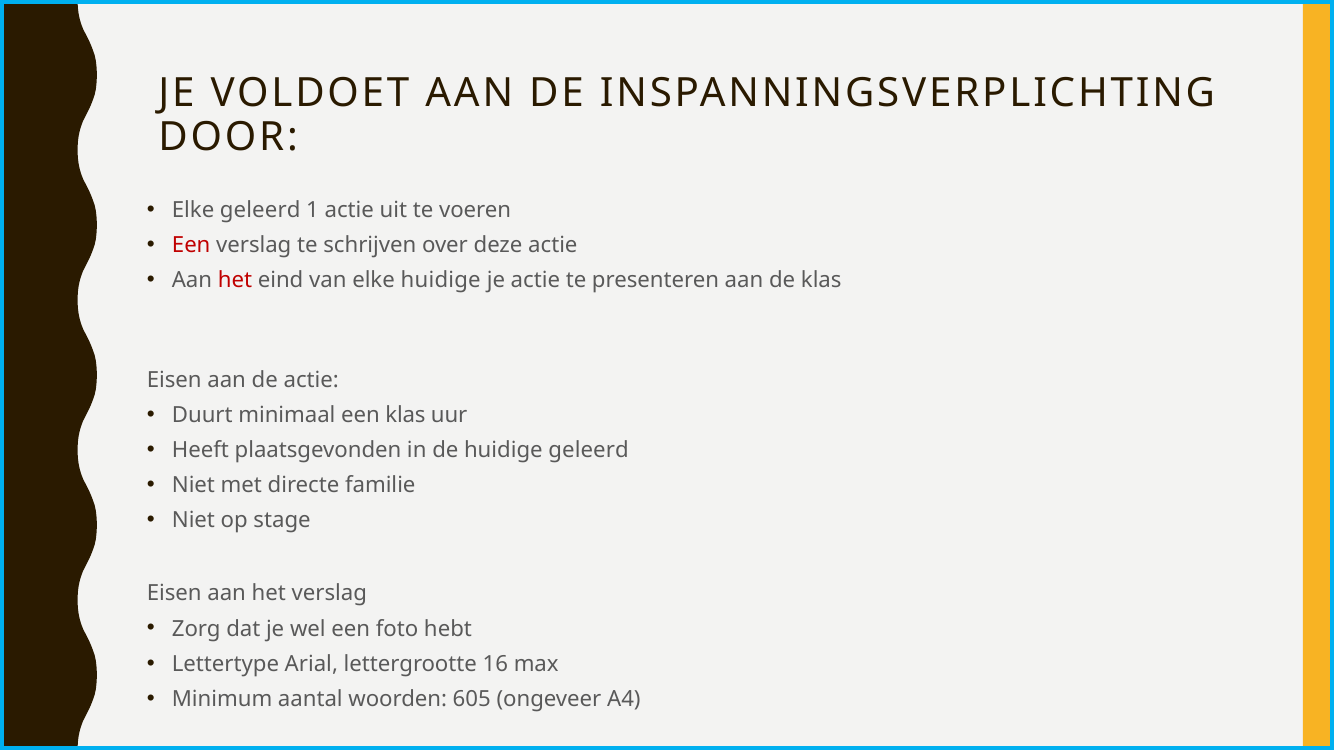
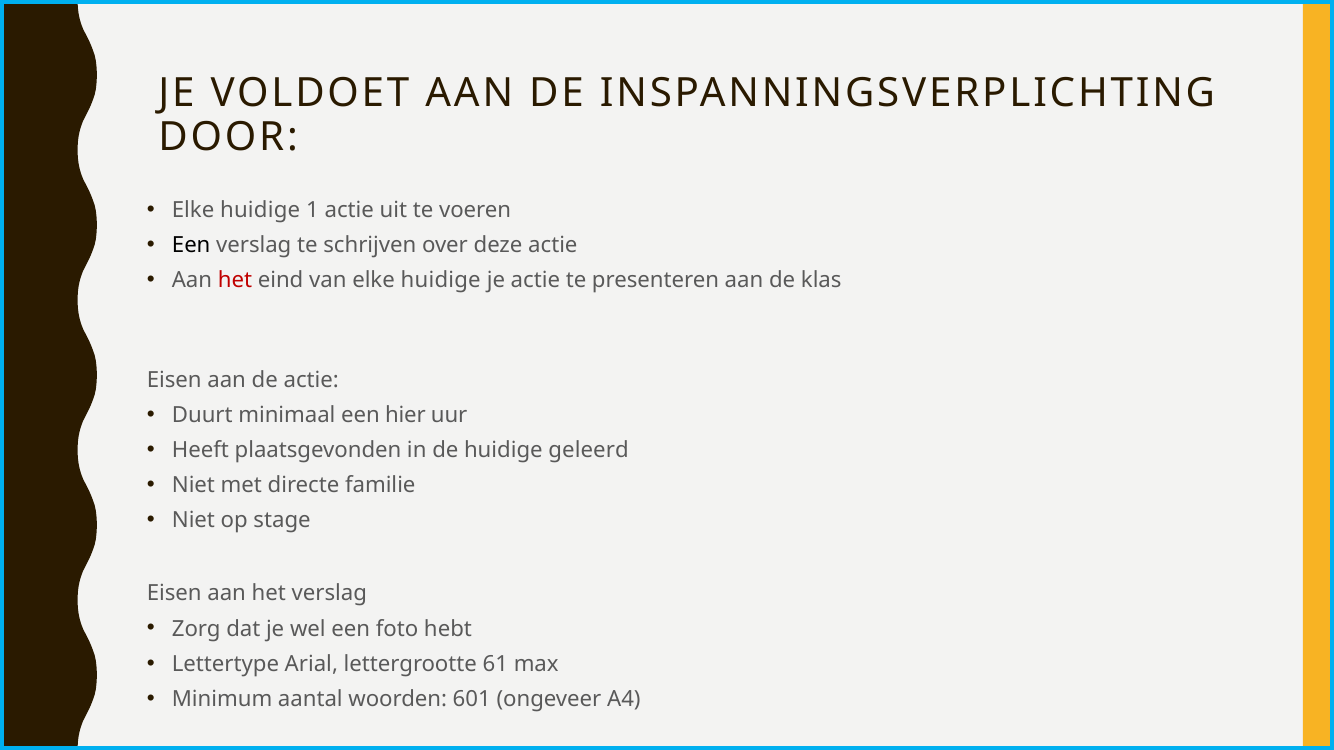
geleerd at (260, 210): geleerd -> huidige
Een at (191, 245) colour: red -> black
een klas: klas -> hier
16: 16 -> 61
605: 605 -> 601
